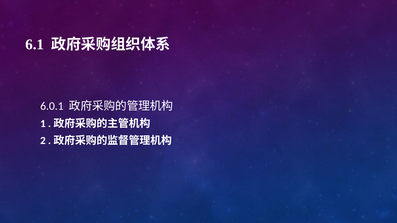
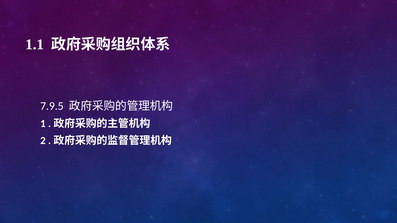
6.1: 6.1 -> 1.1
6.0.1: 6.0.1 -> 7.9.5
